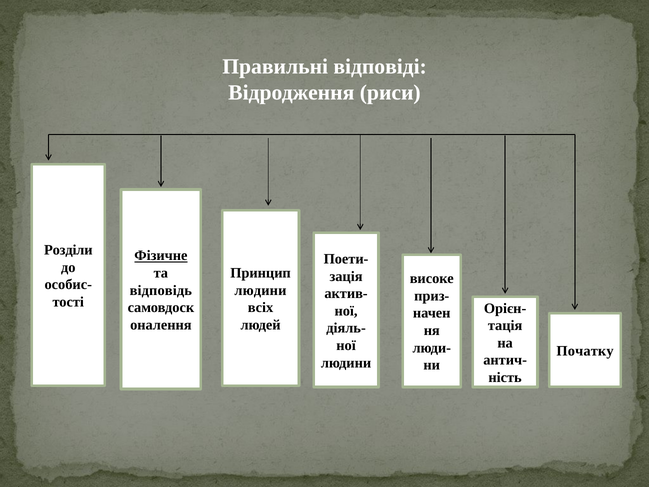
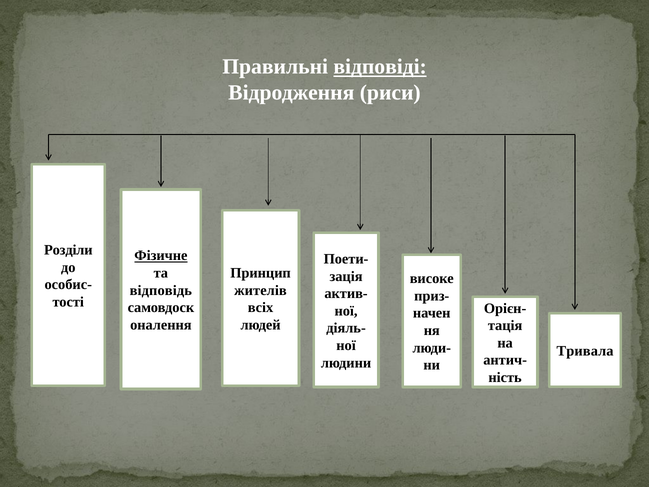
відповіді underline: none -> present
людини at (260, 290): людини -> жителів
Початку: Початку -> Тривала
